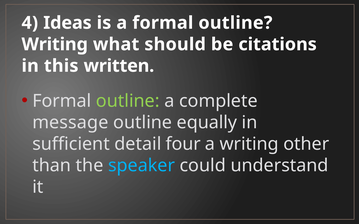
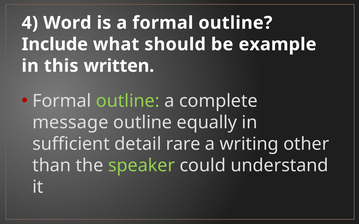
Ideas: Ideas -> Word
Writing at (55, 44): Writing -> Include
citations: citations -> example
four: four -> rare
speaker colour: light blue -> light green
